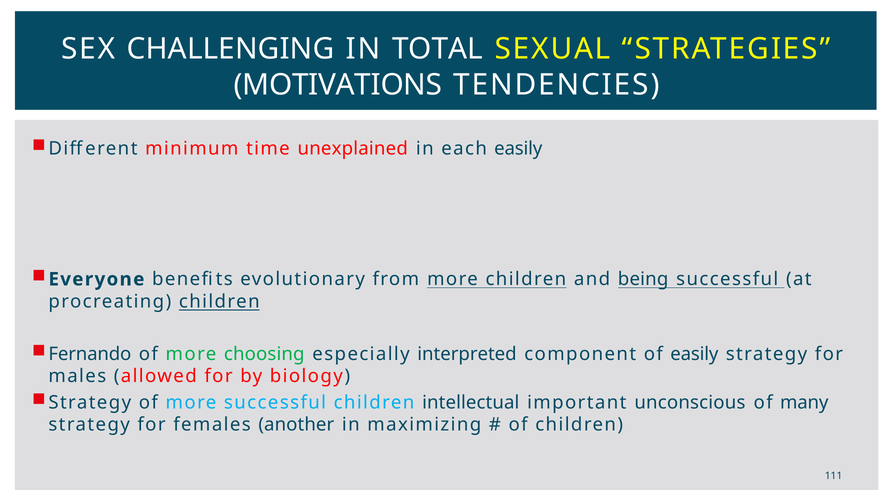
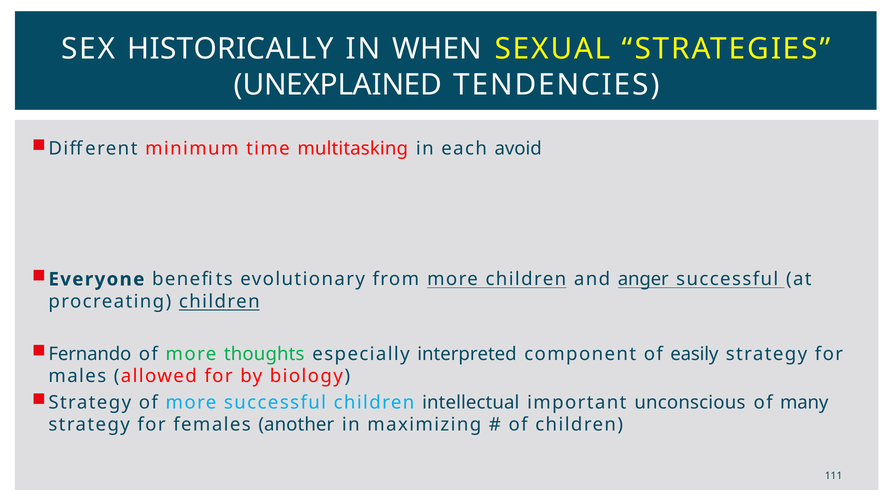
CHALLENGING: CHALLENGING -> HISTORICALLY
TOTAL: TOTAL -> WHEN
MOTIVATIONS: MOTIVATIONS -> UNEXPLAINED
unexplained: unexplained -> multitasking
each easily: easily -> avoid
being: being -> anger
choosing: choosing -> thoughts
